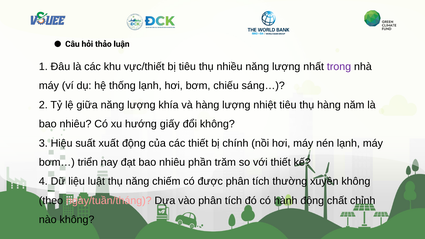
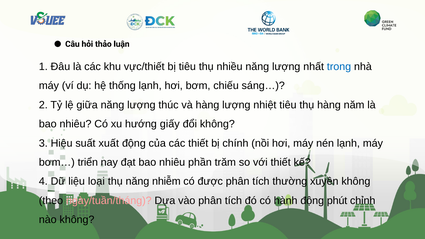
trong colour: purple -> blue
khía: khía -> thúc
luật: luật -> loại
chiếm: chiếm -> nhiễm
chất: chất -> phút
